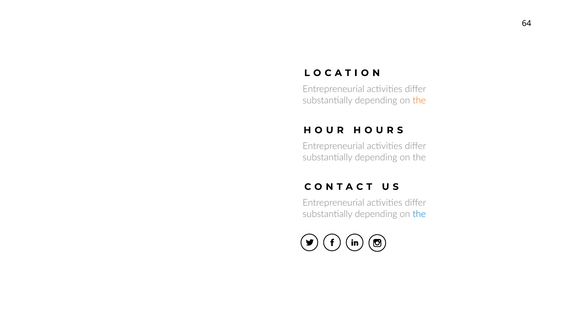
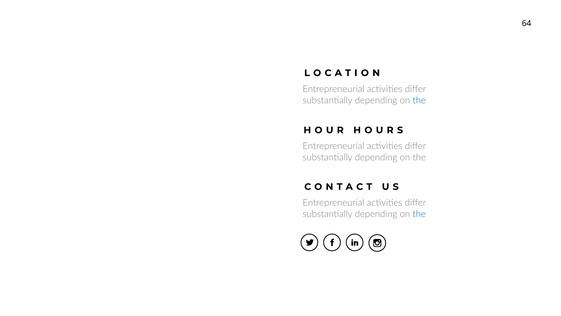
the at (419, 100) colour: orange -> blue
